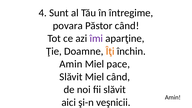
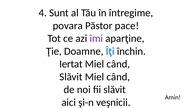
Păstor când: când -> pace
Îţi colour: orange -> blue
Amin at (71, 64): Amin -> Iertat
pace at (118, 64): pace -> când
